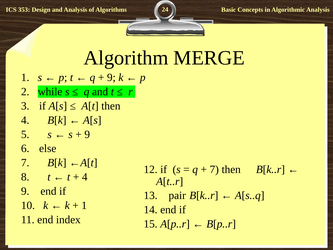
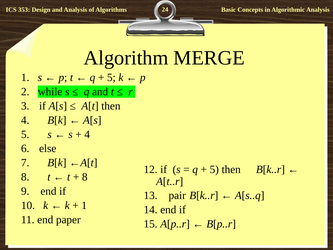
9 at (111, 77): 9 -> 5
9 at (87, 134): 9 -> 4
7 at (214, 169): 7 -> 5
4 at (85, 177): 4 -> 8
index: index -> paper
